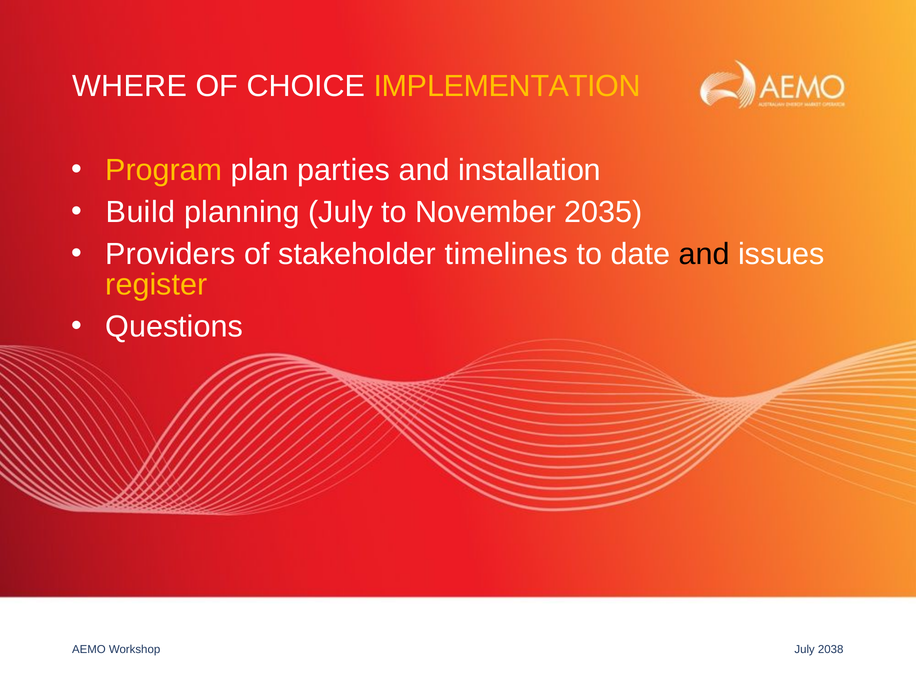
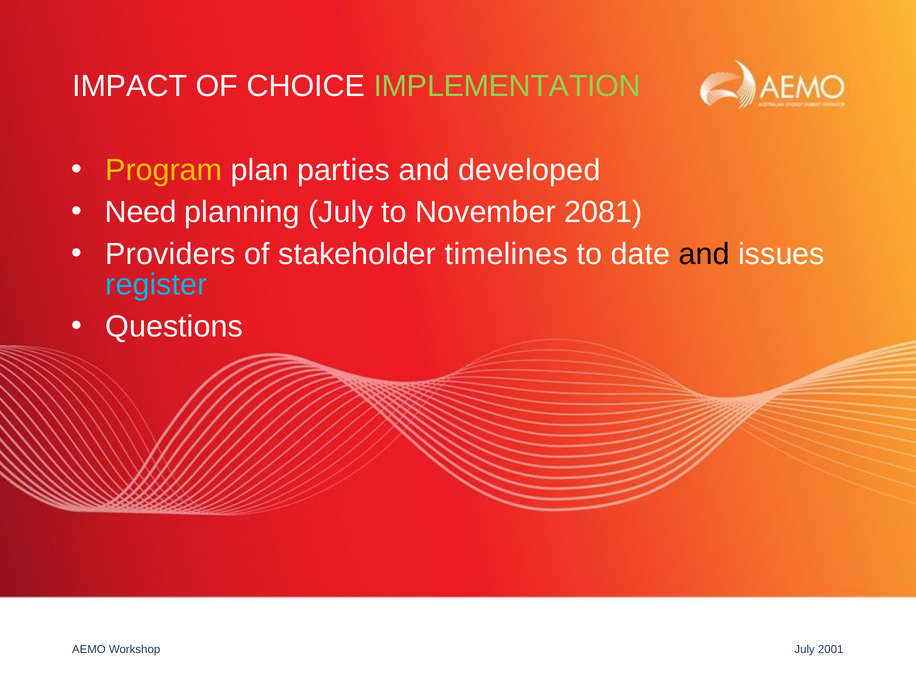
WHERE: WHERE -> IMPACT
IMPLEMENTATION colour: yellow -> light green
installation: installation -> developed
Build: Build -> Need
2035: 2035 -> 2081
register colour: yellow -> light blue
2038: 2038 -> 2001
